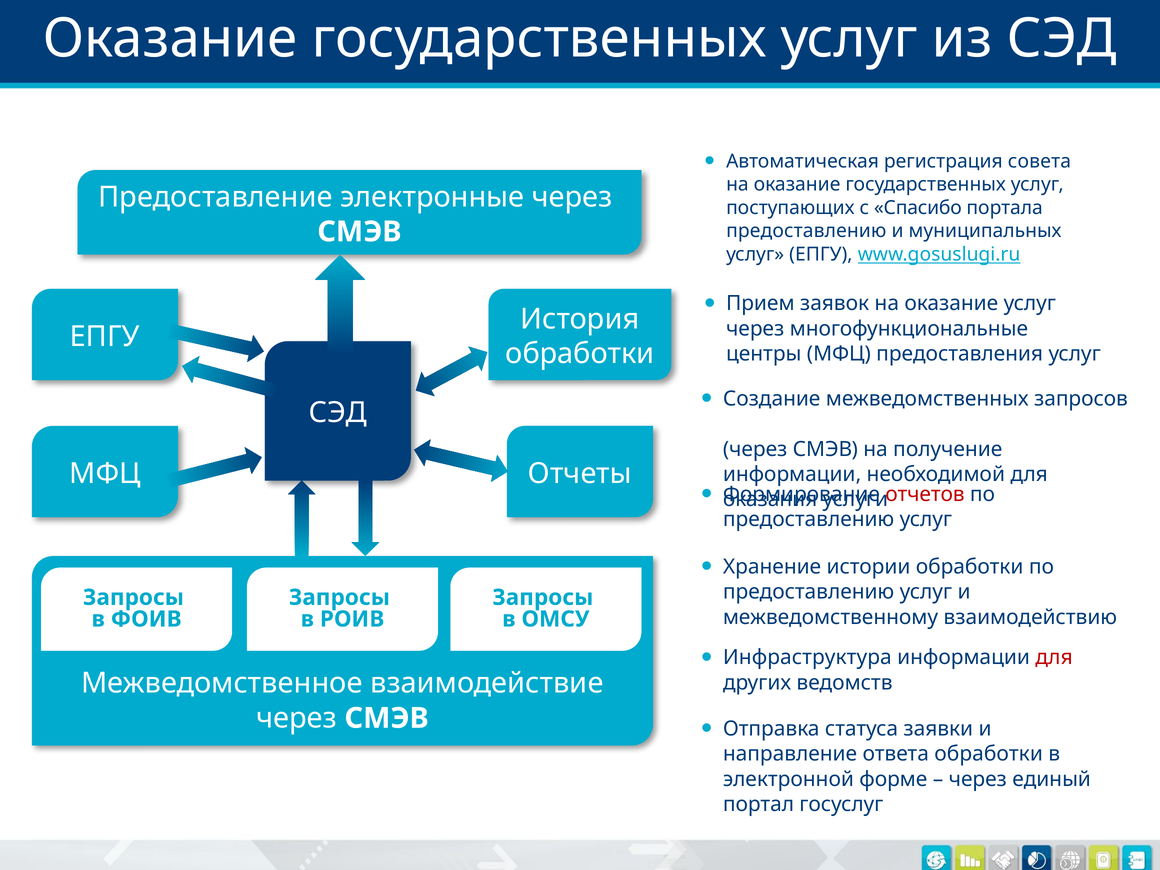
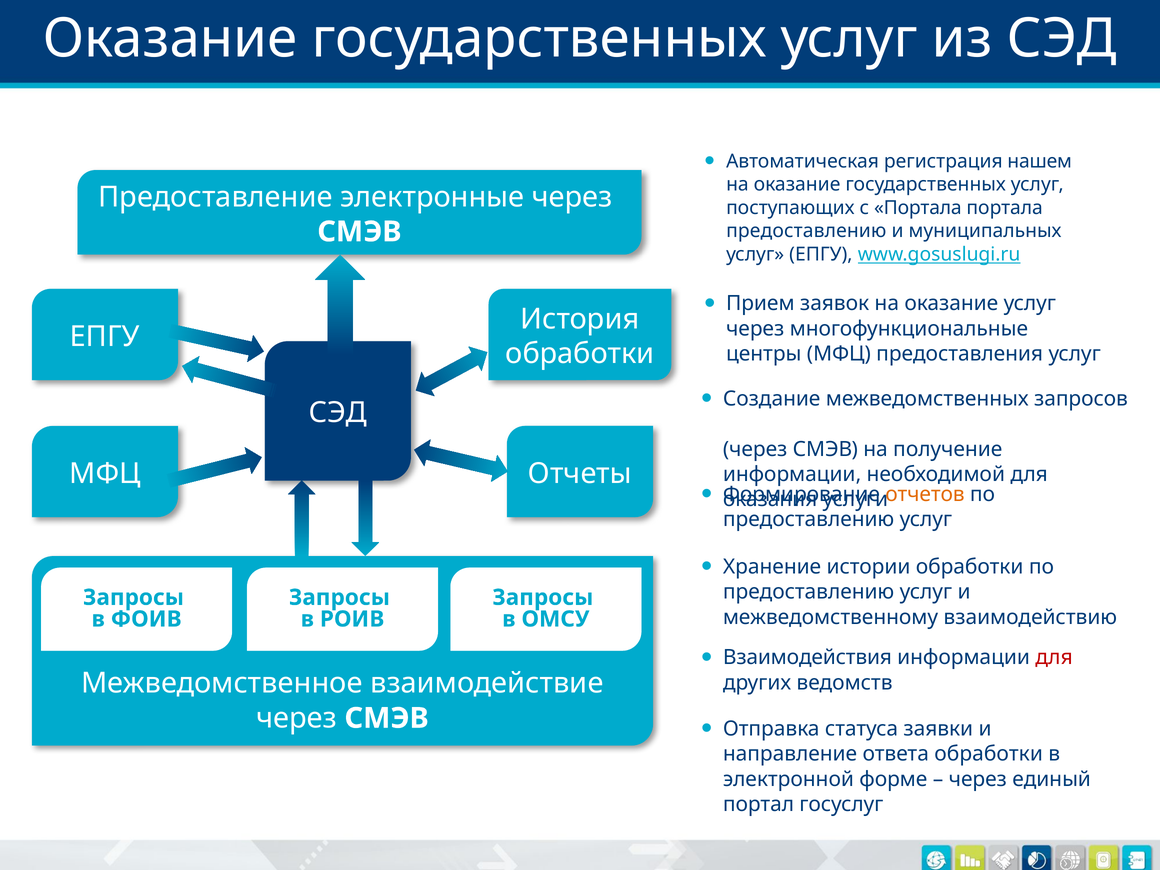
совета: совета -> нашем
с Спасибо: Спасибо -> Портала
отчетов colour: red -> orange
Инфраструктура: Инфраструктура -> Взаимодействия
